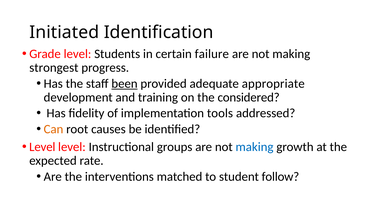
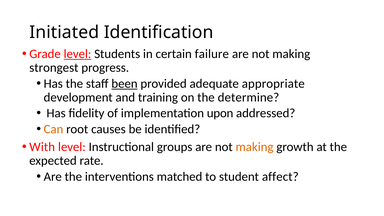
level at (78, 54) underline: none -> present
considered: considered -> determine
tools: tools -> upon
Level at (42, 147): Level -> With
making at (255, 147) colour: blue -> orange
follow: follow -> affect
